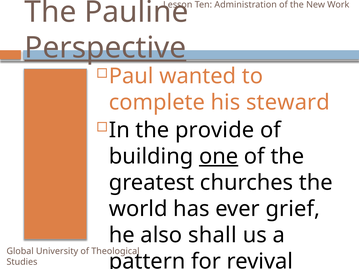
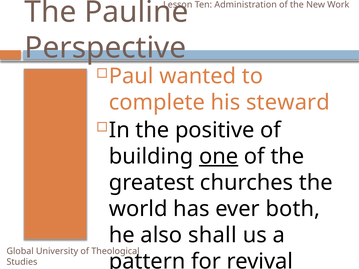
Perspective underline: present -> none
provide: provide -> positive
grief: grief -> both
